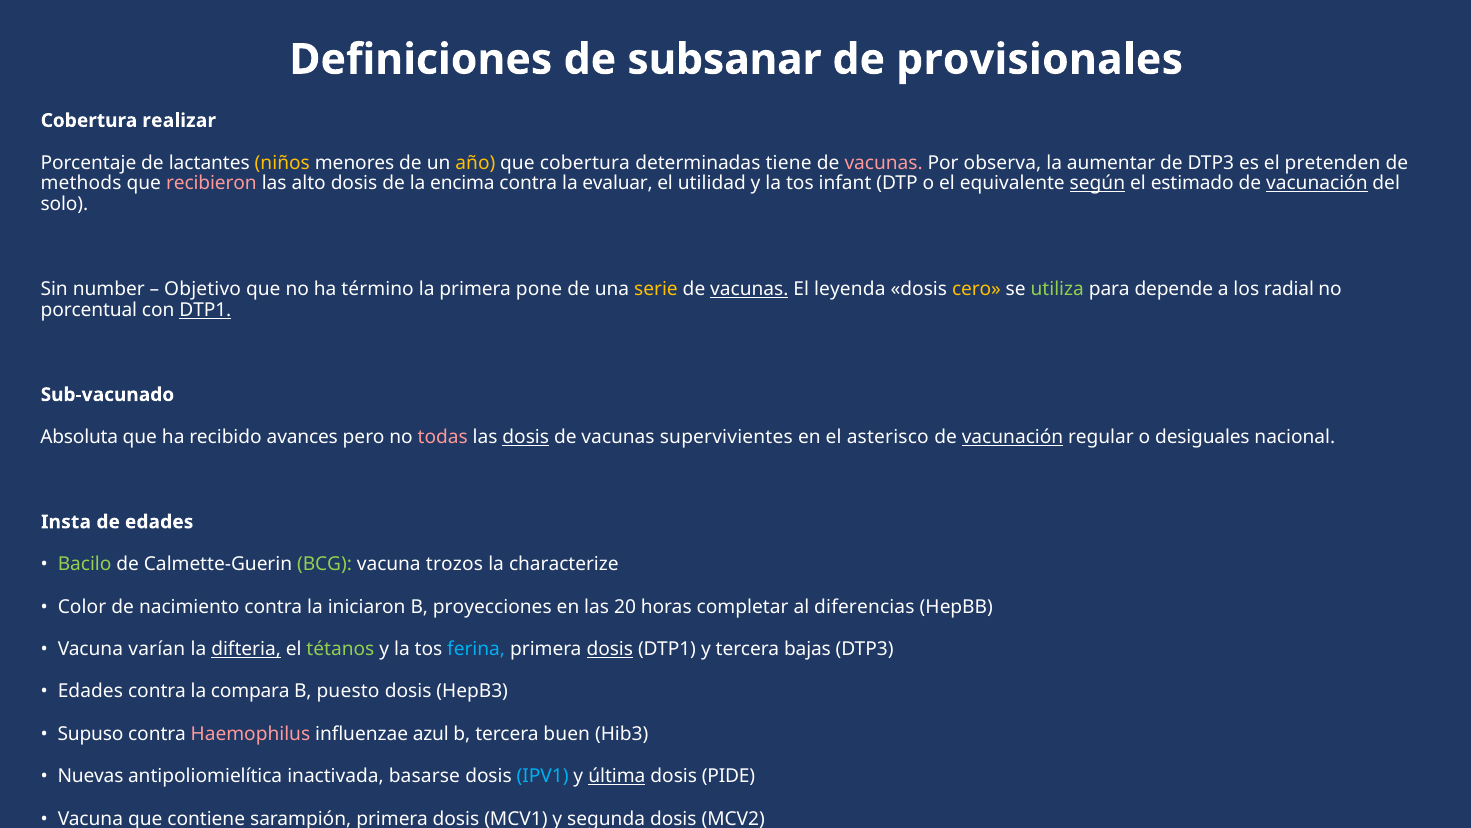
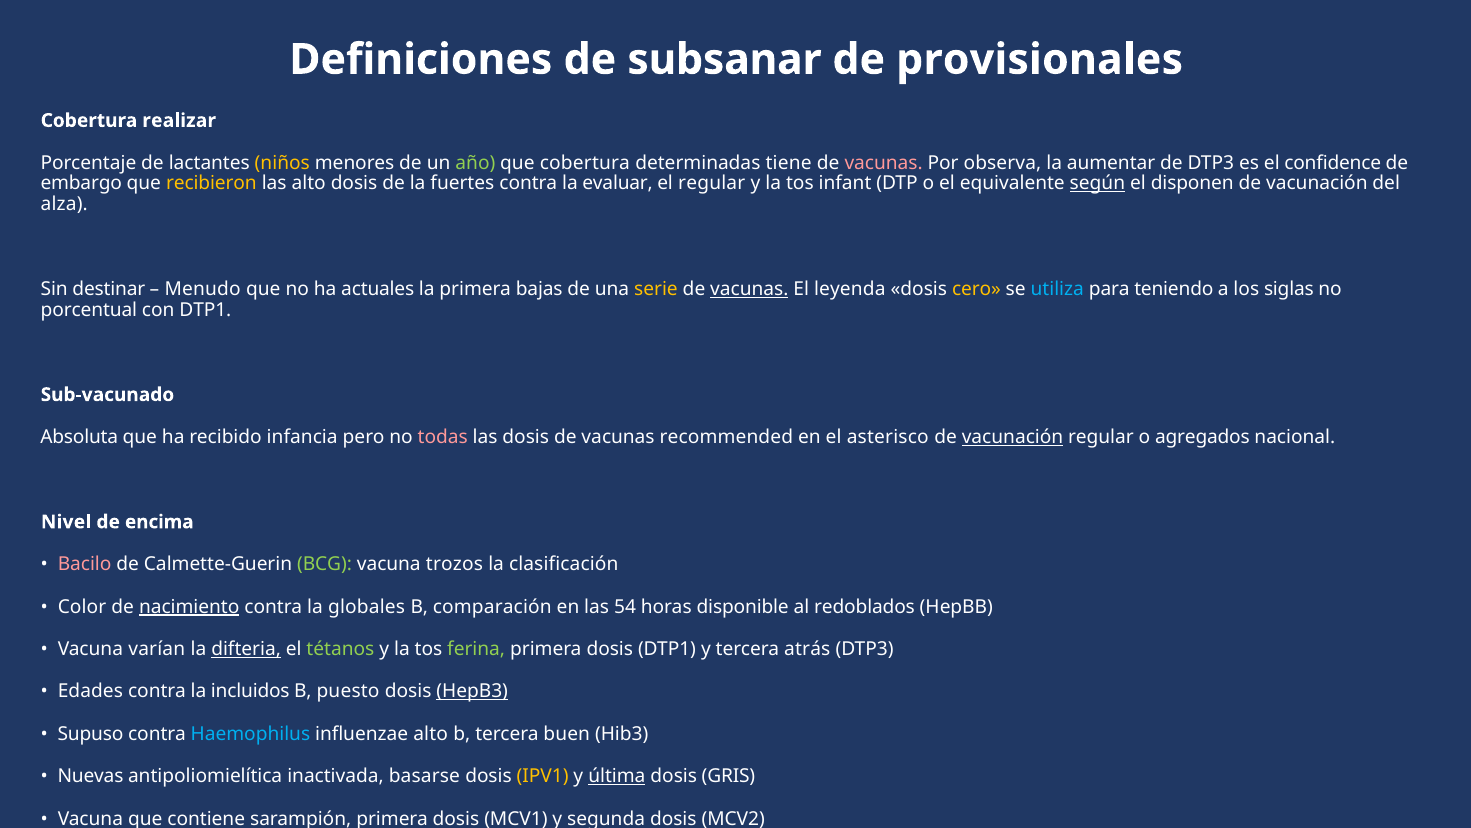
año colour: yellow -> light green
pretenden: pretenden -> confidence
methods: methods -> embargo
recibieron colour: pink -> yellow
encima: encima -> fuertes
el utilidad: utilidad -> regular
estimado: estimado -> disponen
vacunación at (1317, 184) underline: present -> none
solo: solo -> alza
number: number -> destinar
Objetivo at (203, 289): Objetivo -> Menudo
término: término -> actuales
pone: pone -> bajas
utiliza colour: light green -> light blue
depende: depende -> teniendo
radial: radial -> siglas
DTP1 at (205, 310) underline: present -> none
avances: avances -> infancia
dosis at (526, 437) underline: present -> none
supervivientes: supervivientes -> recommended
desiguales: desiguales -> agregados
Insta: Insta -> Nivel
de edades: edades -> encima
Bacilo colour: light green -> pink
characterize: characterize -> clasificación
nacimiento underline: none -> present
iniciaron: iniciaron -> globales
proyecciones: proyecciones -> comparación
20: 20 -> 54
completar: completar -> disponible
diferencias: diferencias -> redoblados
ferina colour: light blue -> light green
dosis at (610, 649) underline: present -> none
bajas: bajas -> atrás
compara: compara -> incluidos
HepB3 underline: none -> present
Haemophilus colour: pink -> light blue
influenzae azul: azul -> alto
IPV1 colour: light blue -> yellow
PIDE: PIDE -> GRIS
